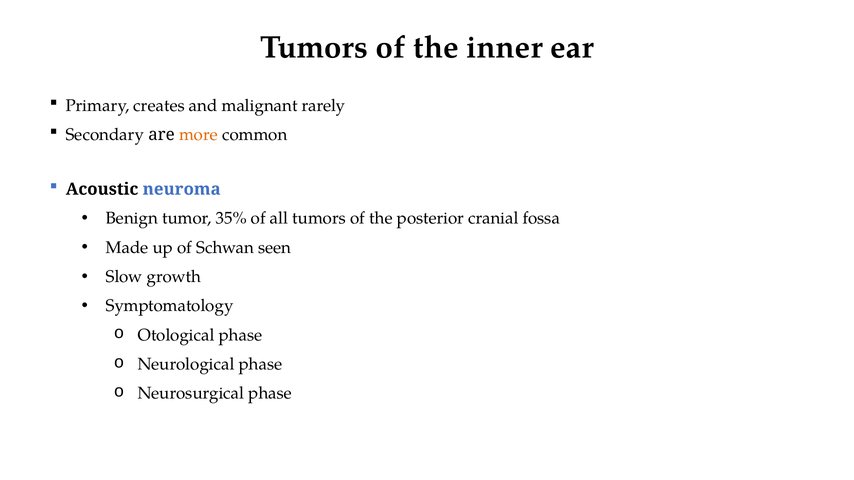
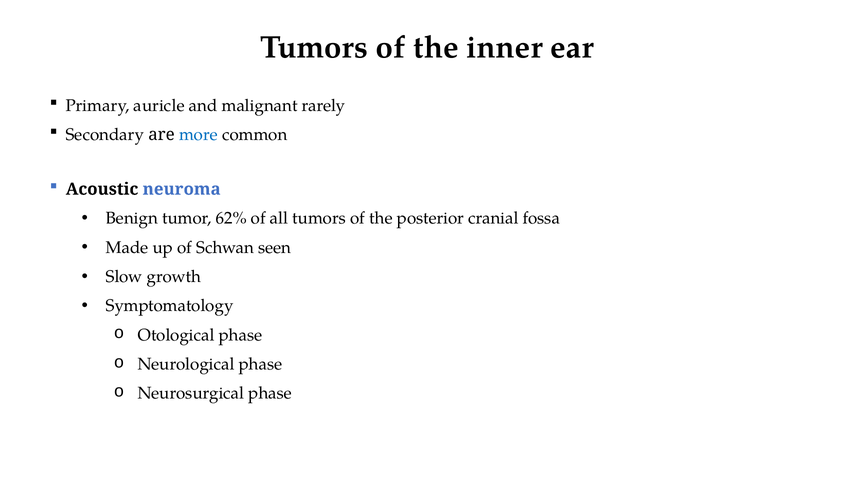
creates: creates -> auricle
more colour: orange -> blue
35%: 35% -> 62%
